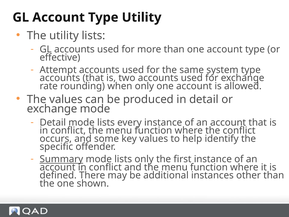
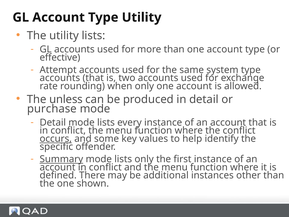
The values: values -> unless
exchange at (52, 109): exchange -> purchase
occurs underline: none -> present
